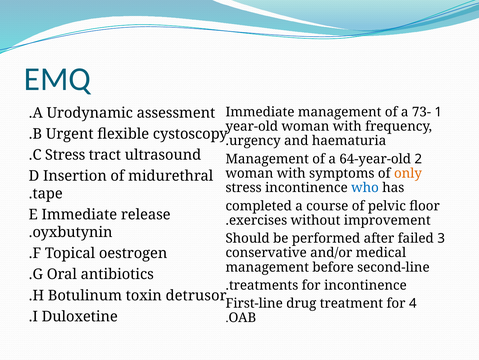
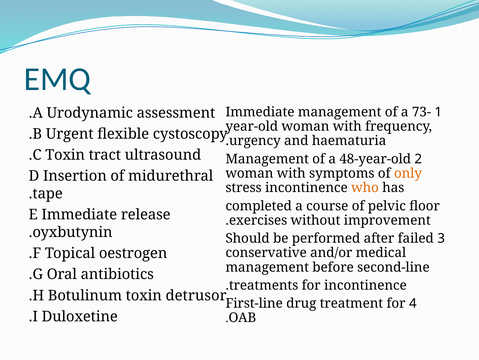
C Stress: Stress -> Toxin
64-year-old: 64-year-old -> 48-year-old
who colour: blue -> orange
